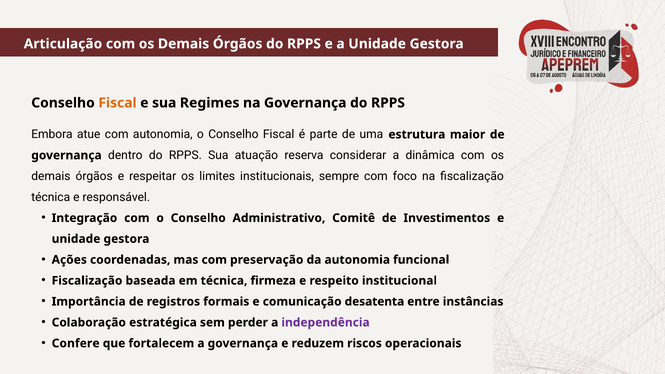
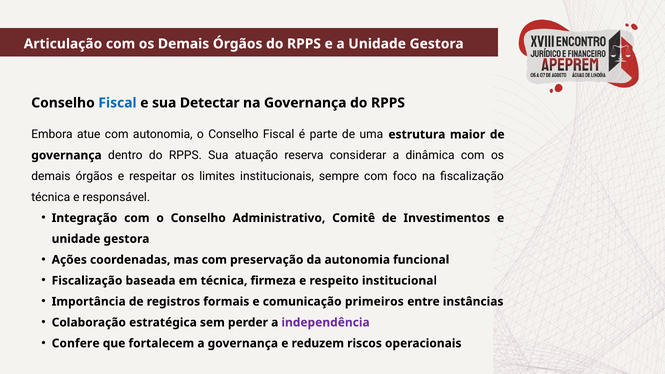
Fiscal at (117, 103) colour: orange -> blue
Regimes: Regimes -> Detectar
desatenta: desatenta -> primeiros
